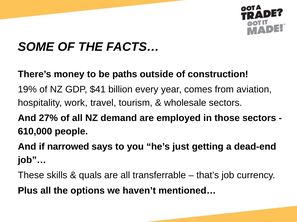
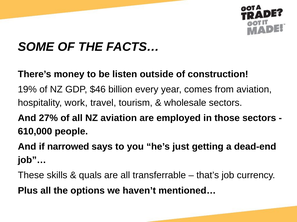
paths: paths -> listen
$41: $41 -> $46
NZ demand: demand -> aviation
